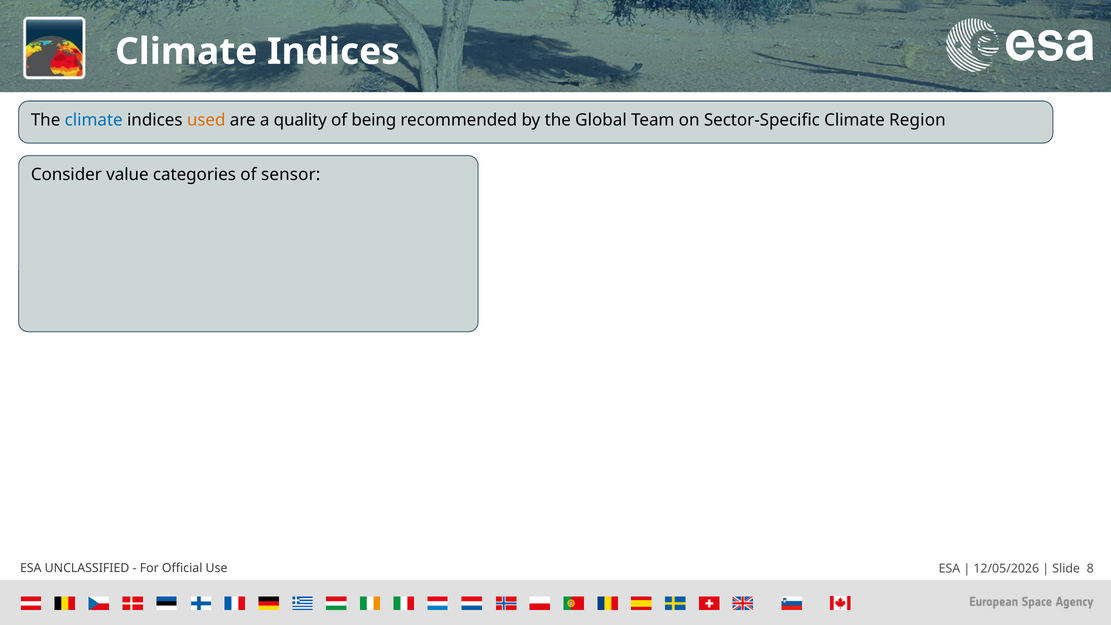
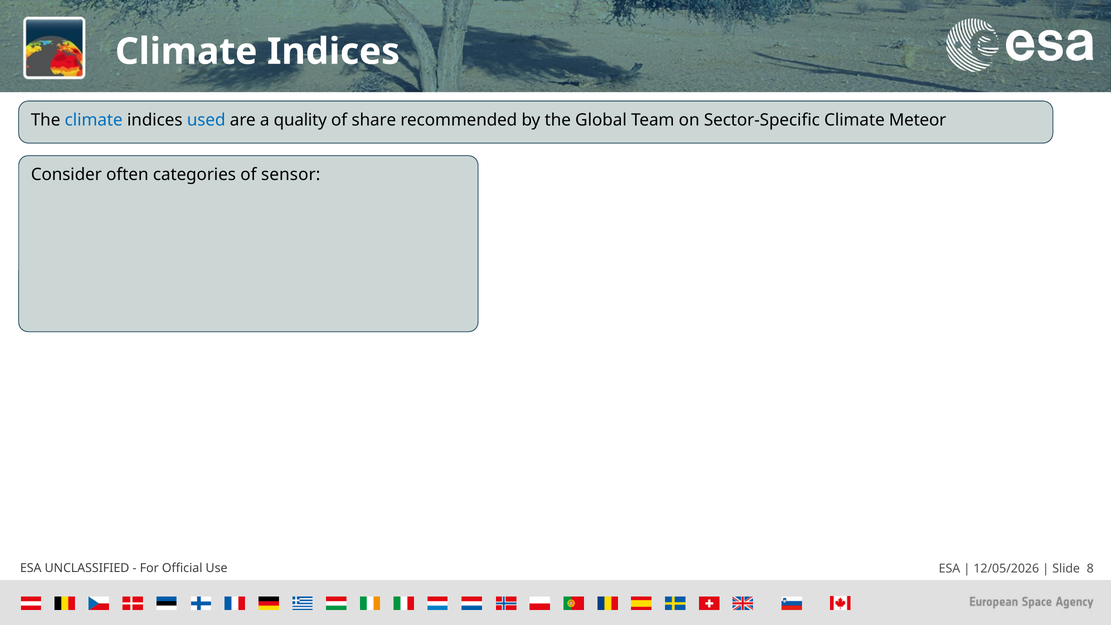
used colour: orange -> blue
being: being -> share
Region: Region -> Meteor
value: value -> often
